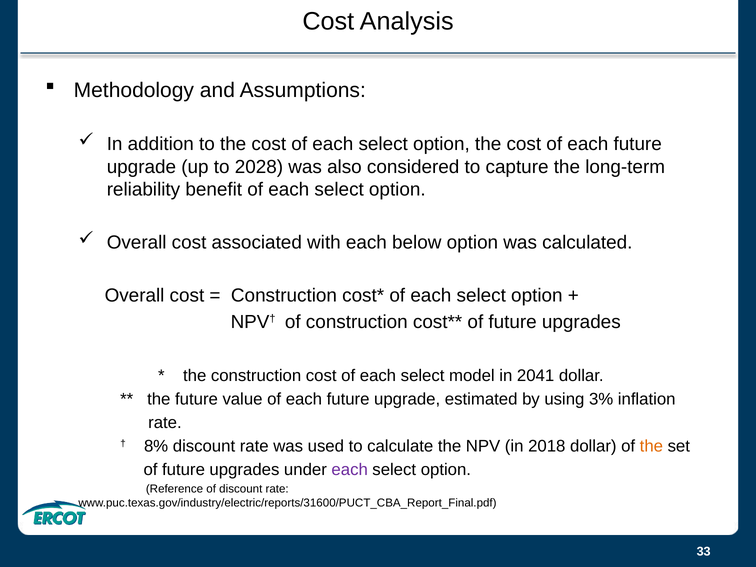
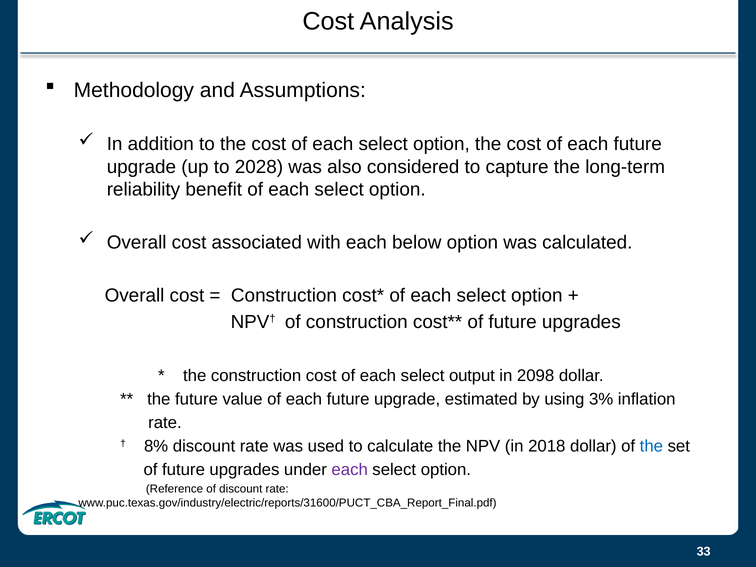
model: model -> output
2041: 2041 -> 2098
the at (651, 446) colour: orange -> blue
